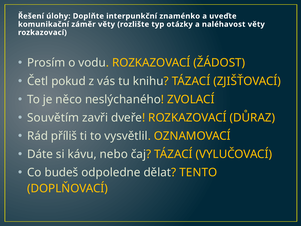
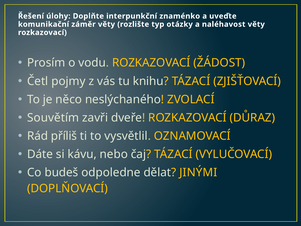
pokud: pokud -> pojmy
TENTO: TENTO -> JINÝMI
